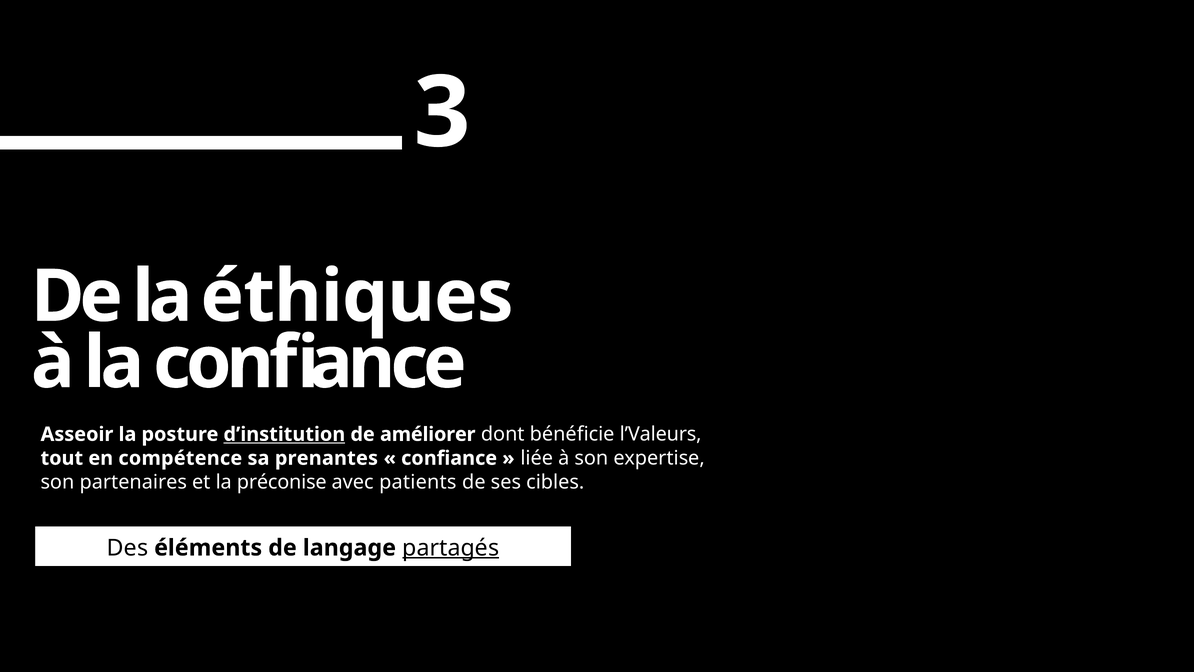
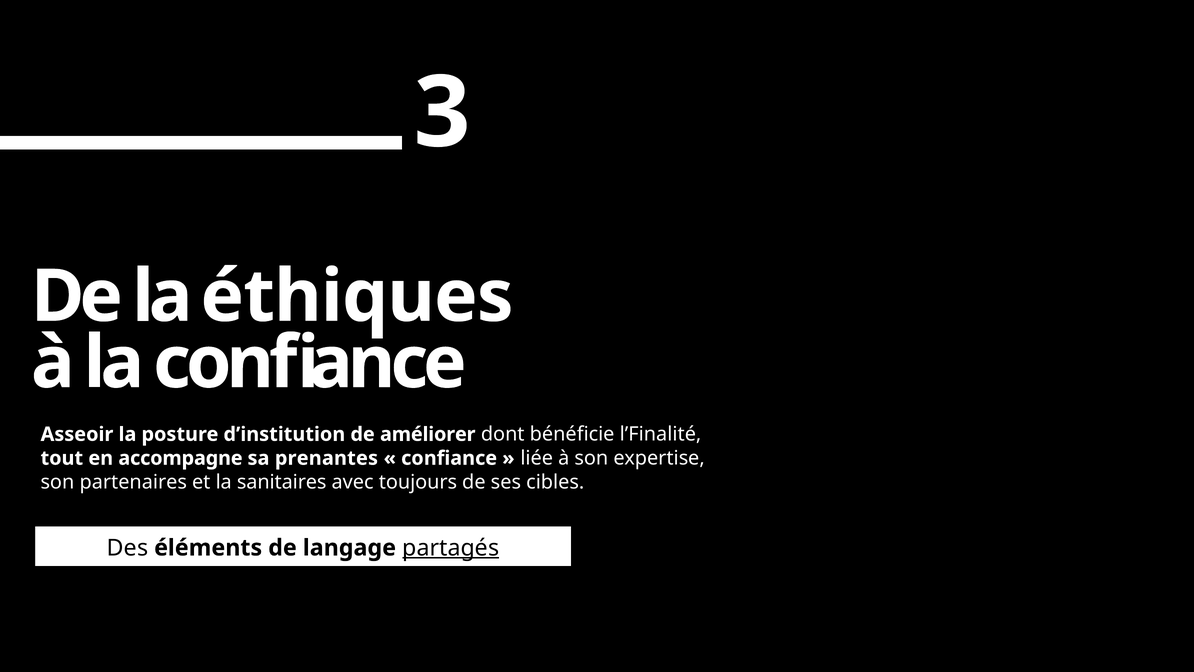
d’institution underline: present -> none
l’Valeurs: l’Valeurs -> l’Finalité
compétence: compétence -> accompagne
préconise: préconise -> sanitaires
patients: patients -> toujours
